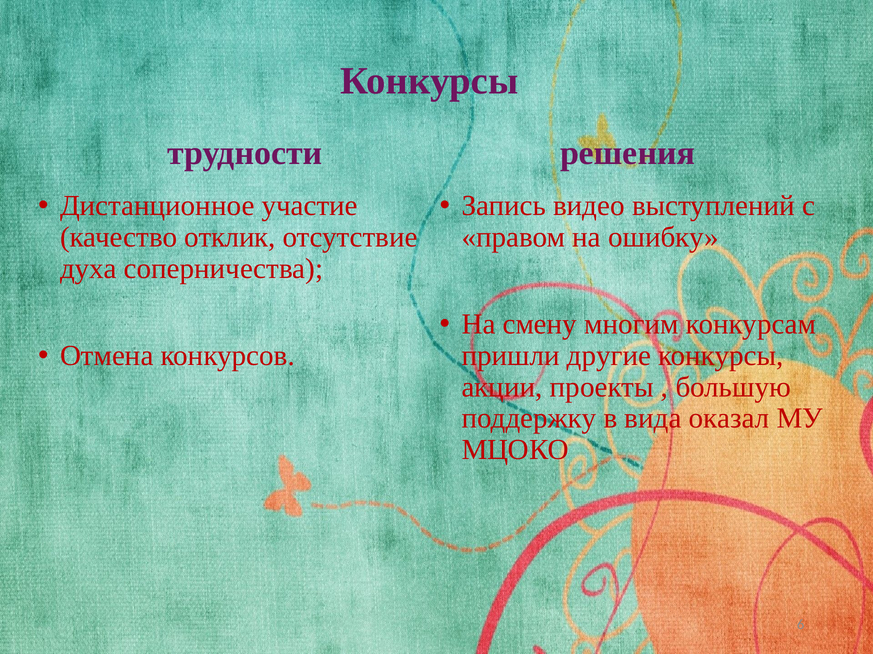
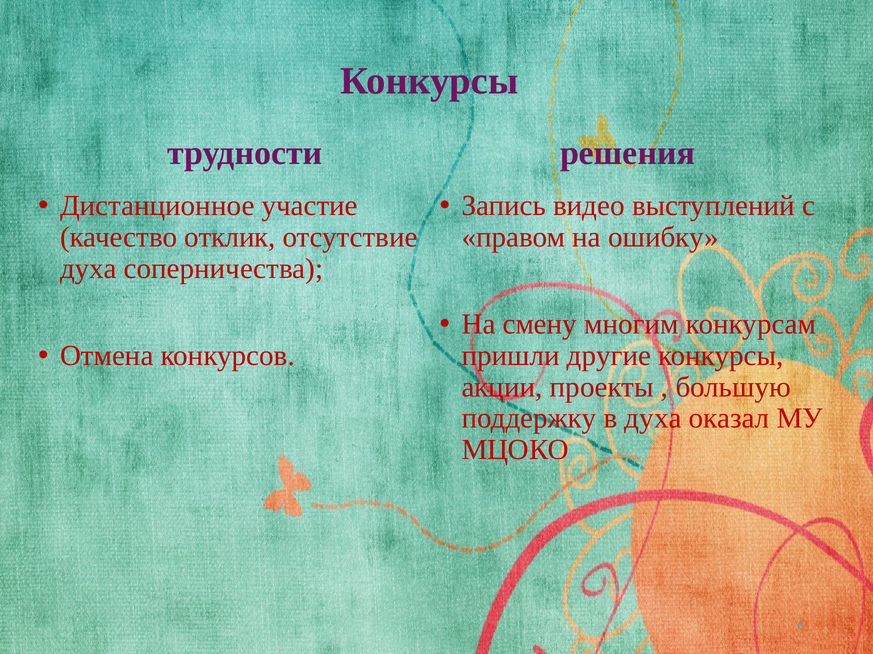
в вида: вида -> духа
